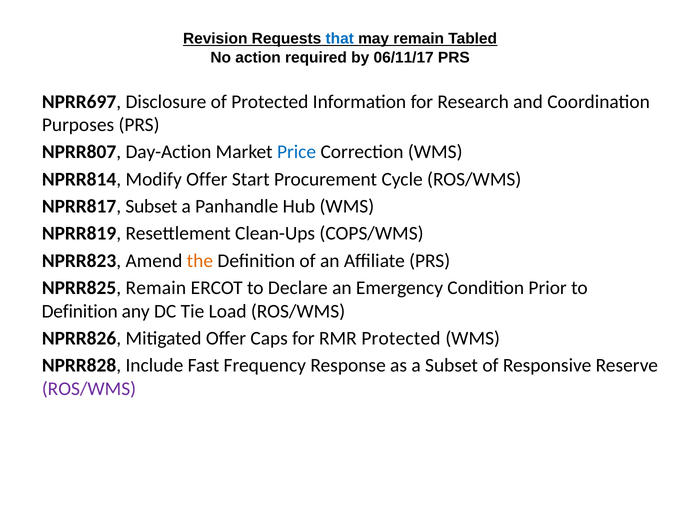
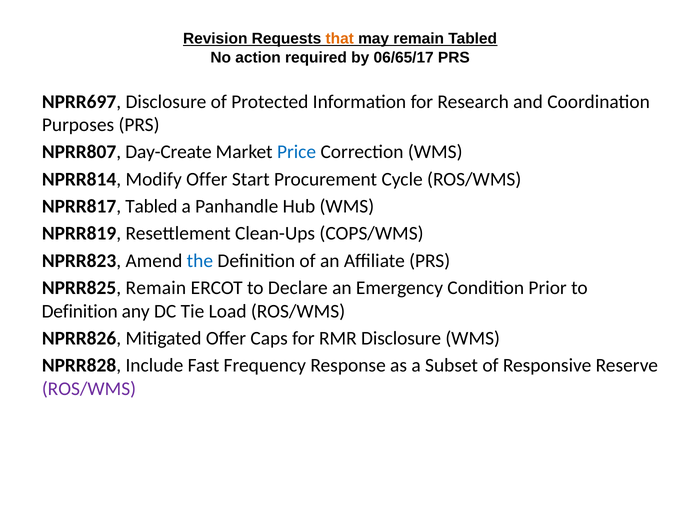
that colour: blue -> orange
06/11/17: 06/11/17 -> 06/65/17
Day-Action: Day-Action -> Day-Create
NPRR817 Subset: Subset -> Tabled
the colour: orange -> blue
RMR Protected: Protected -> Disclosure
